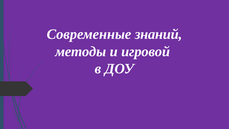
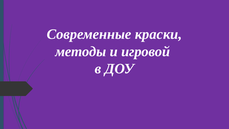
знаний: знаний -> краски
